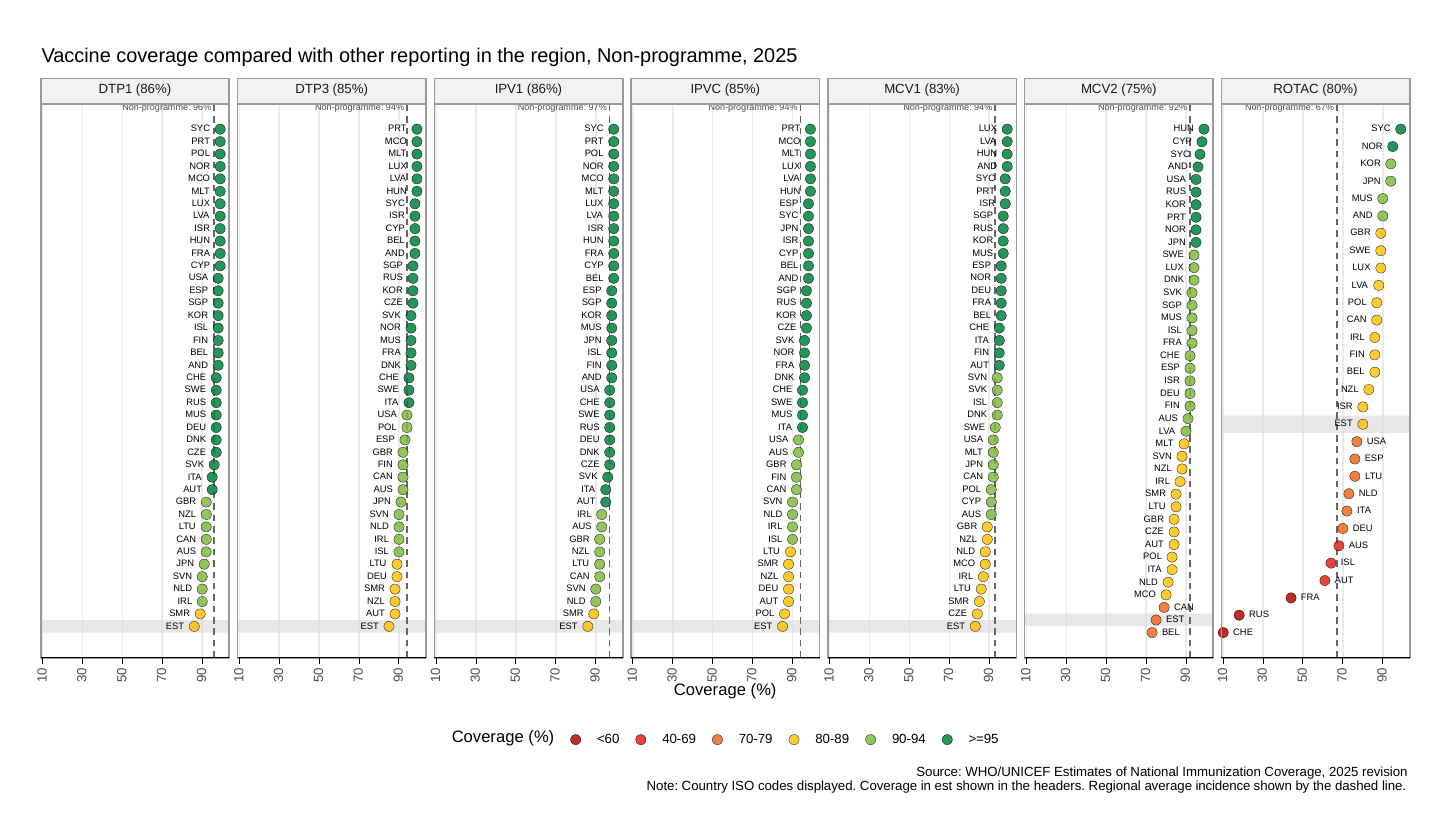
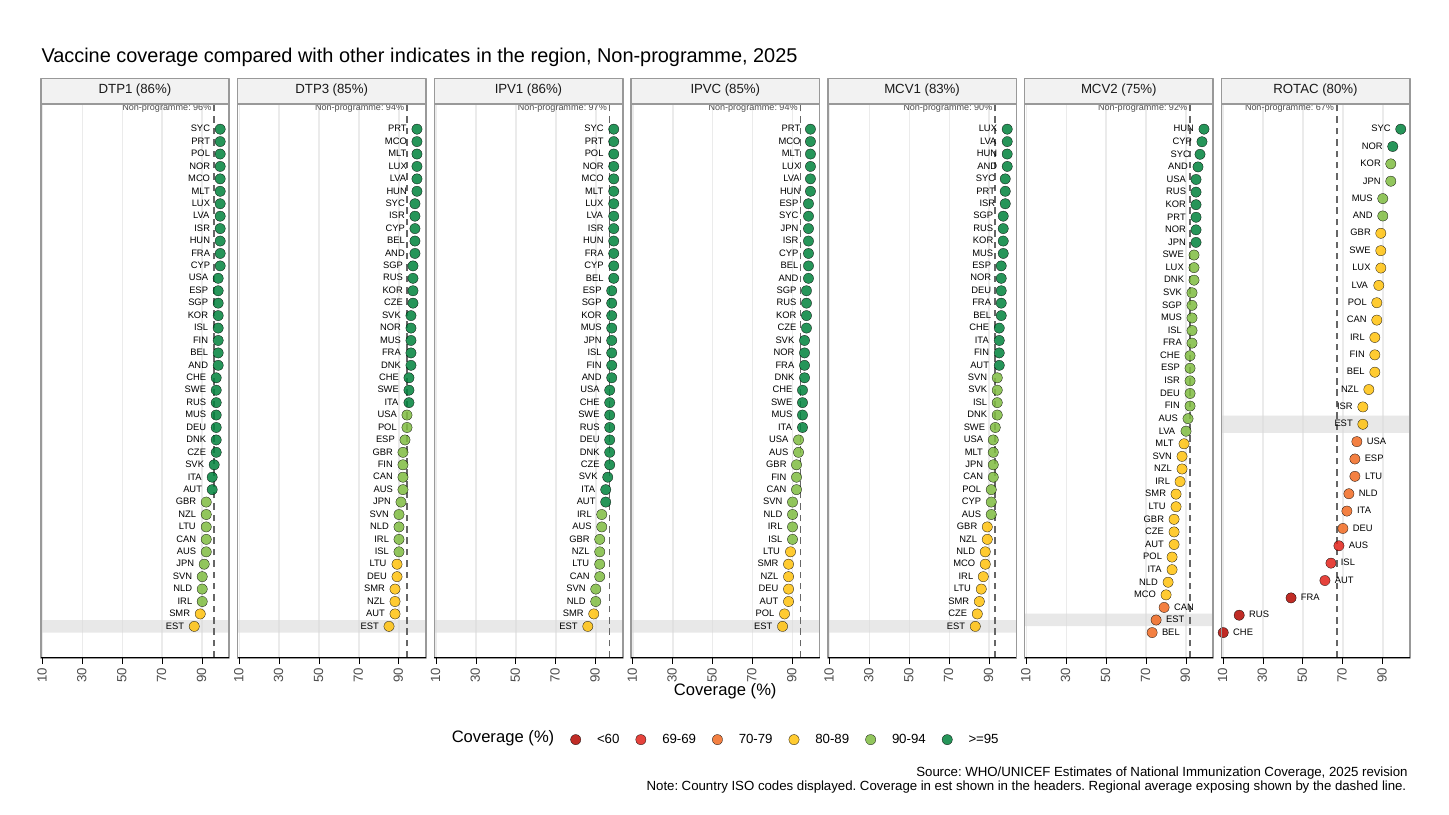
reporting: reporting -> indicates
94% at (983, 108): 94% -> 90%
40-69: 40-69 -> 69-69
incidence: incidence -> exposing
